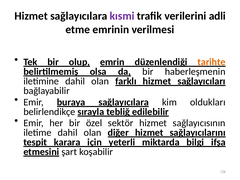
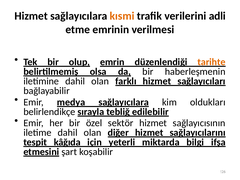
kısmi colour: purple -> orange
buraya: buraya -> medya
karara: karara -> kâğıda
